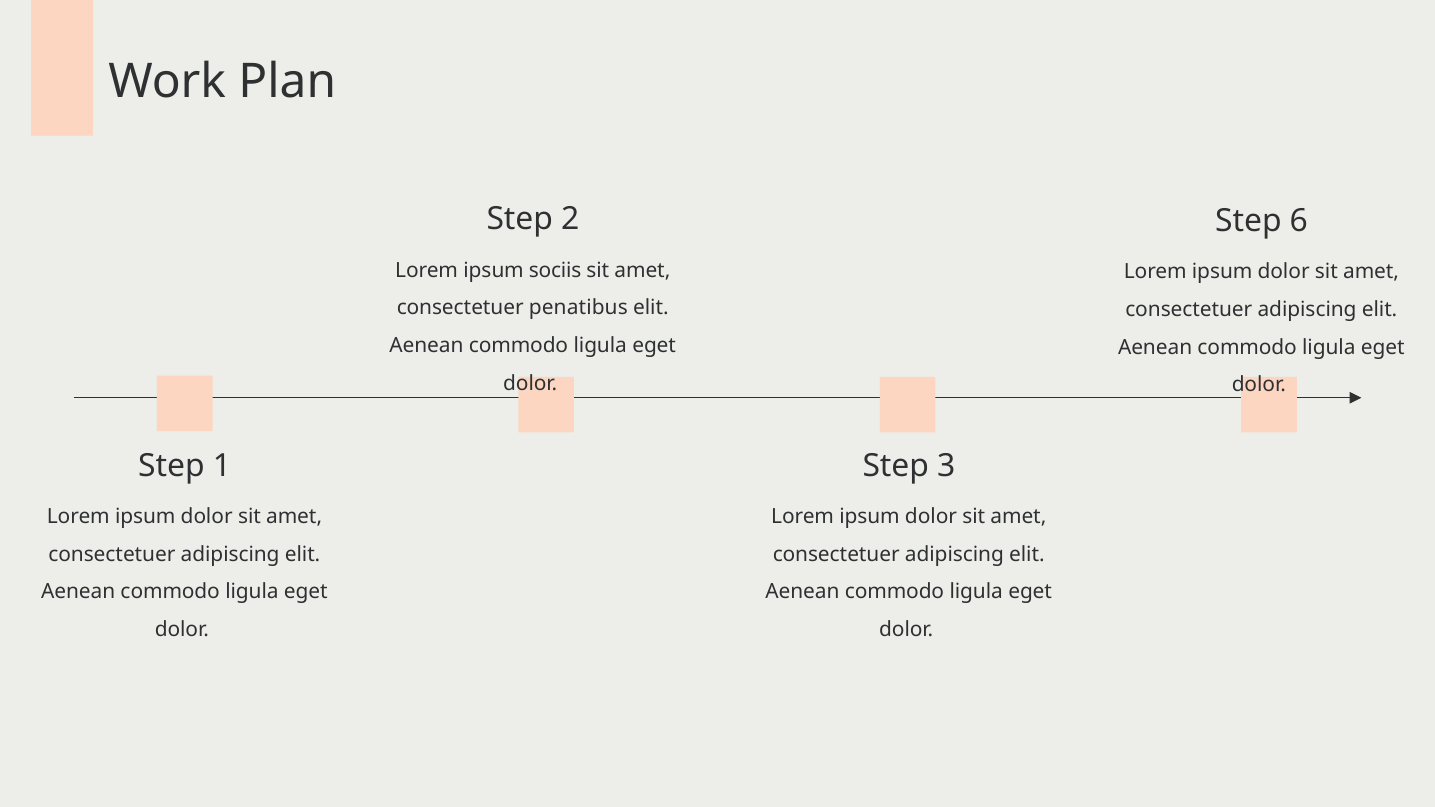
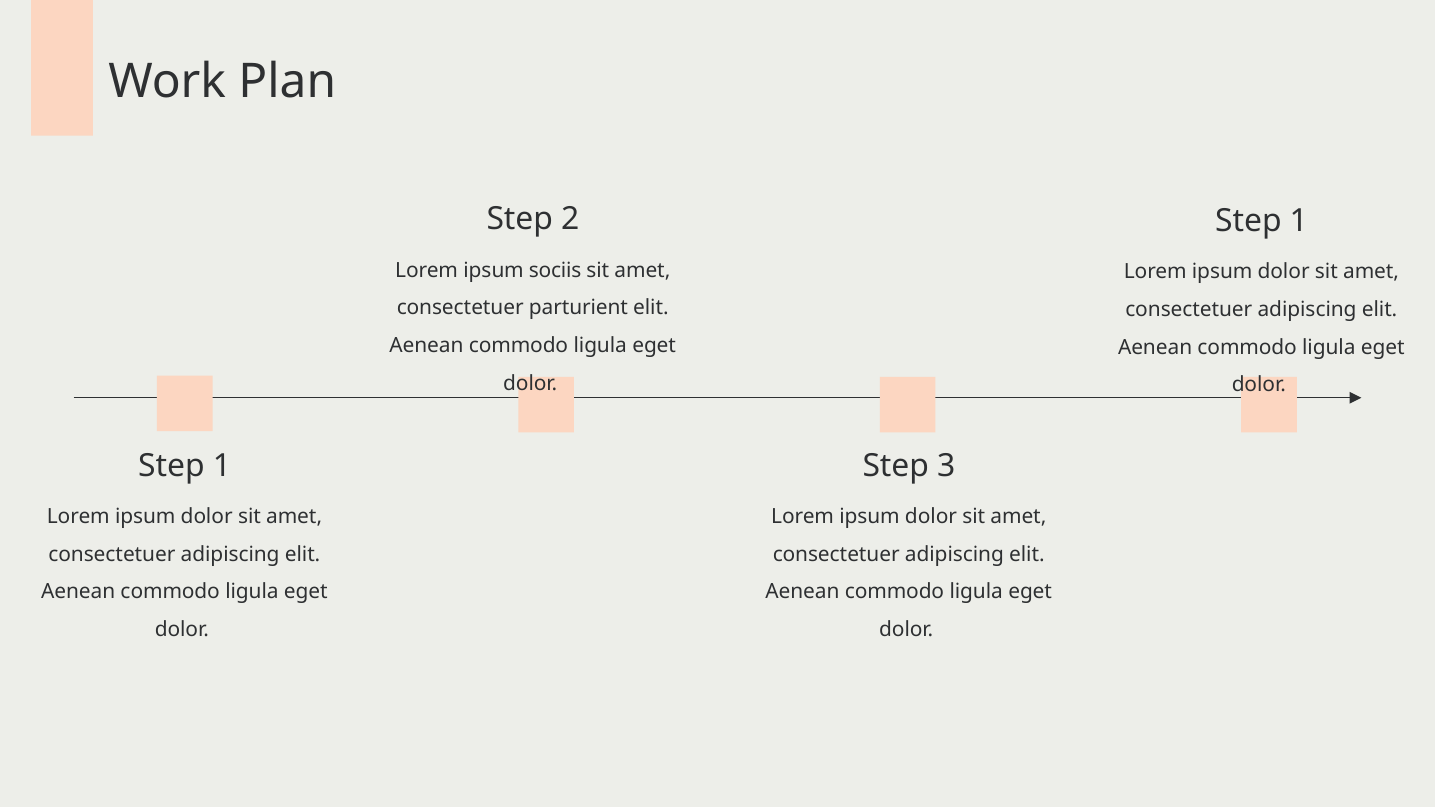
6 at (1299, 221): 6 -> 1
penatibus: penatibus -> parturient
